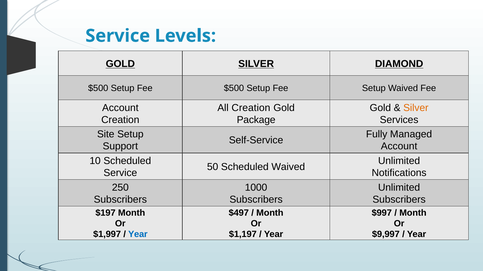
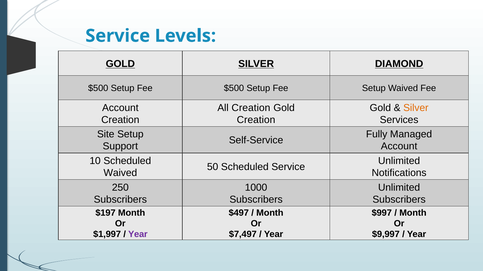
Package at (256, 120): Package -> Creation
Scheduled Waived: Waived -> Service
Service at (120, 173): Service -> Waived
Year at (138, 235) colour: blue -> purple
$1,197: $1,197 -> $7,497
